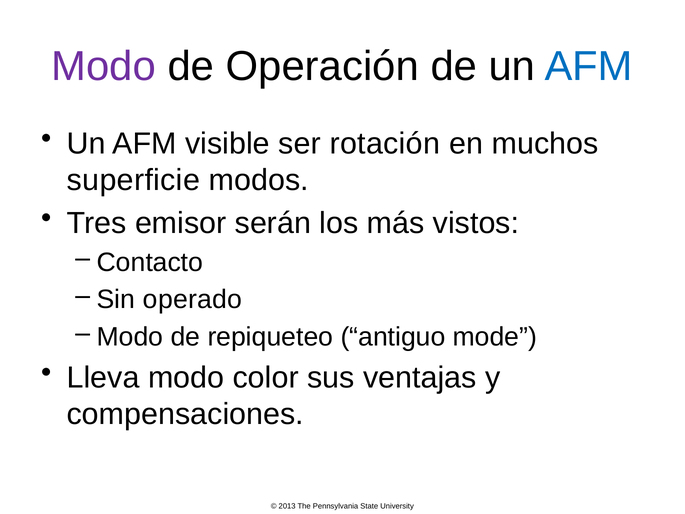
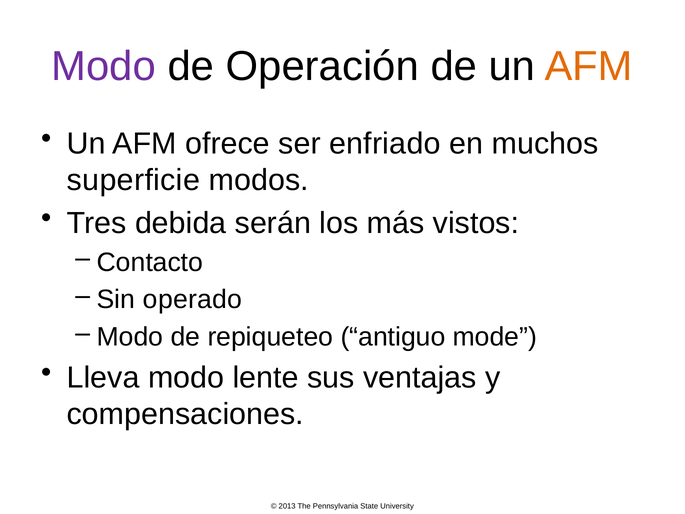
AFM at (589, 66) colour: blue -> orange
visible: visible -> ofrece
rotación: rotación -> enfriado
emisor: emisor -> debida
color: color -> lente
